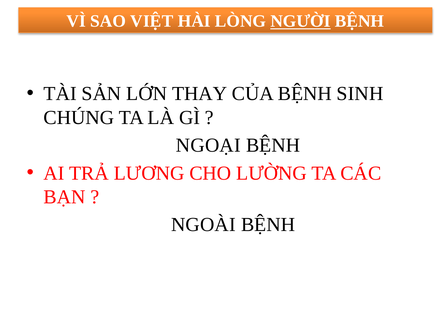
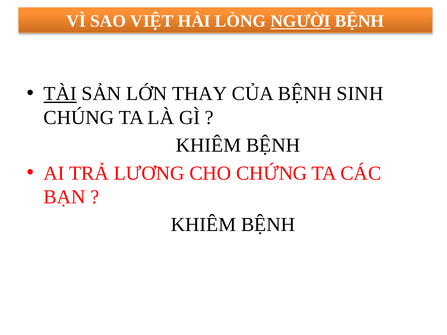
TÀI underline: none -> present
NGOẠI at (208, 145): NGOẠI -> KHIÊM
LƯỜNG: LƯỜNG -> CHỨNG
NGOÀI at (203, 225): NGOÀI -> KHIÊM
